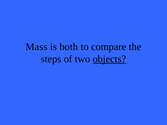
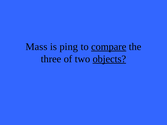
both: both -> ping
compare underline: none -> present
steps: steps -> three
